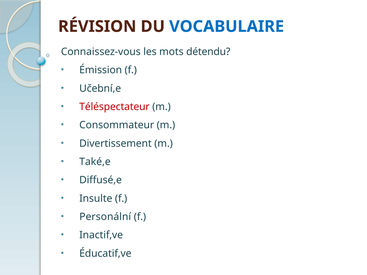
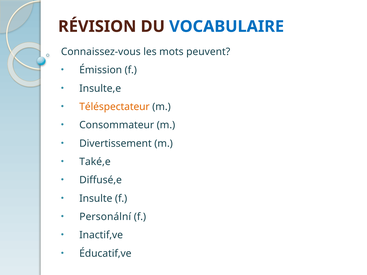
détendu: détendu -> peuvent
Učební,e: Učební,e -> Insulte,e
Téléspectateur colour: red -> orange
